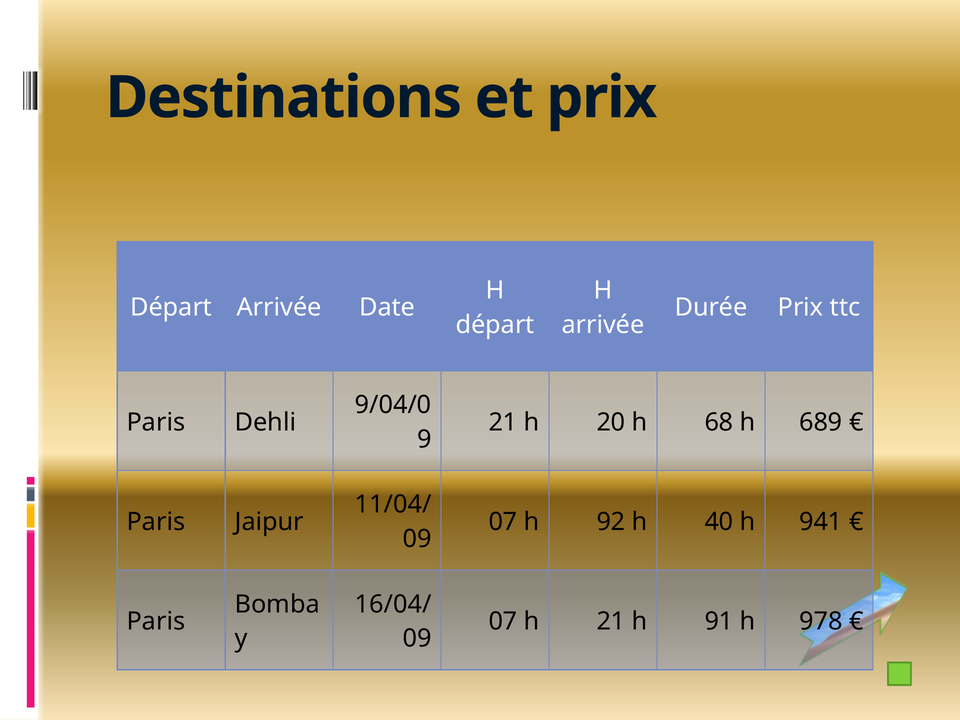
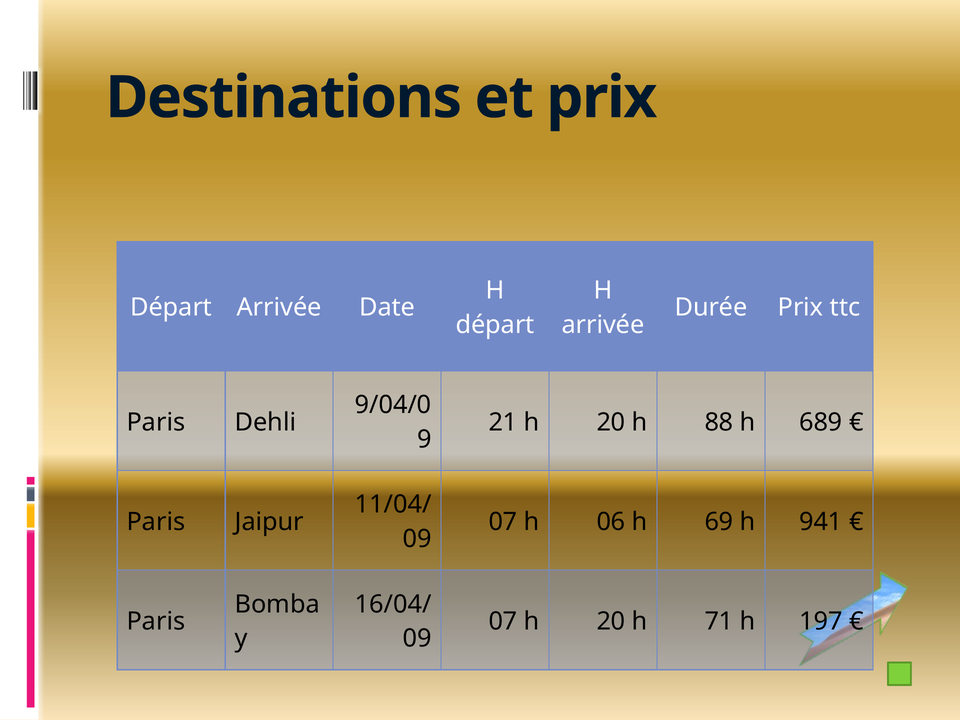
68: 68 -> 88
92: 92 -> 06
40: 40 -> 69
07 h 21: 21 -> 20
91: 91 -> 71
978: 978 -> 197
